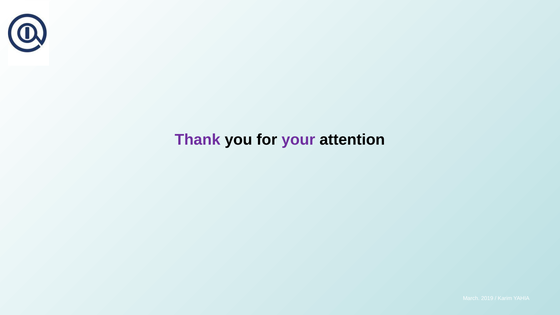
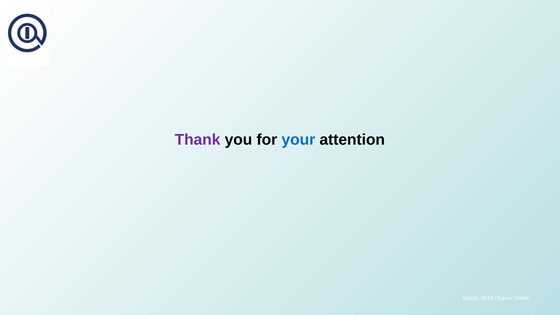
your colour: purple -> blue
